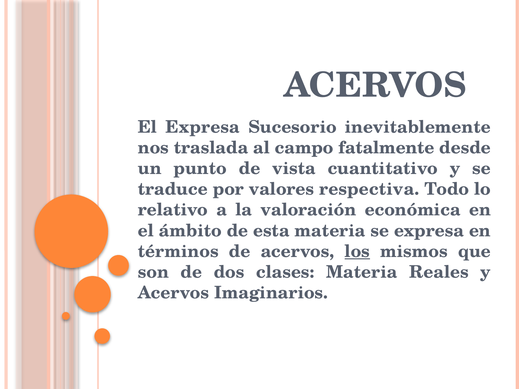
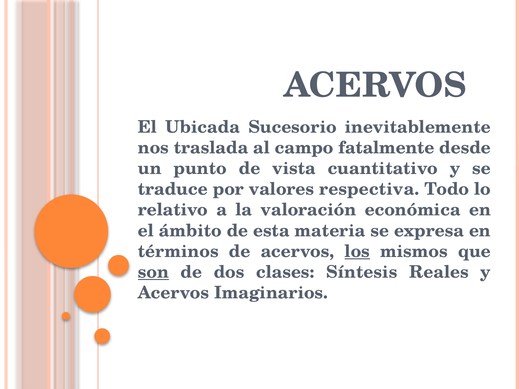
El Expresa: Expresa -> Ubicada
son underline: none -> present
clases Materia: Materia -> Síntesis
